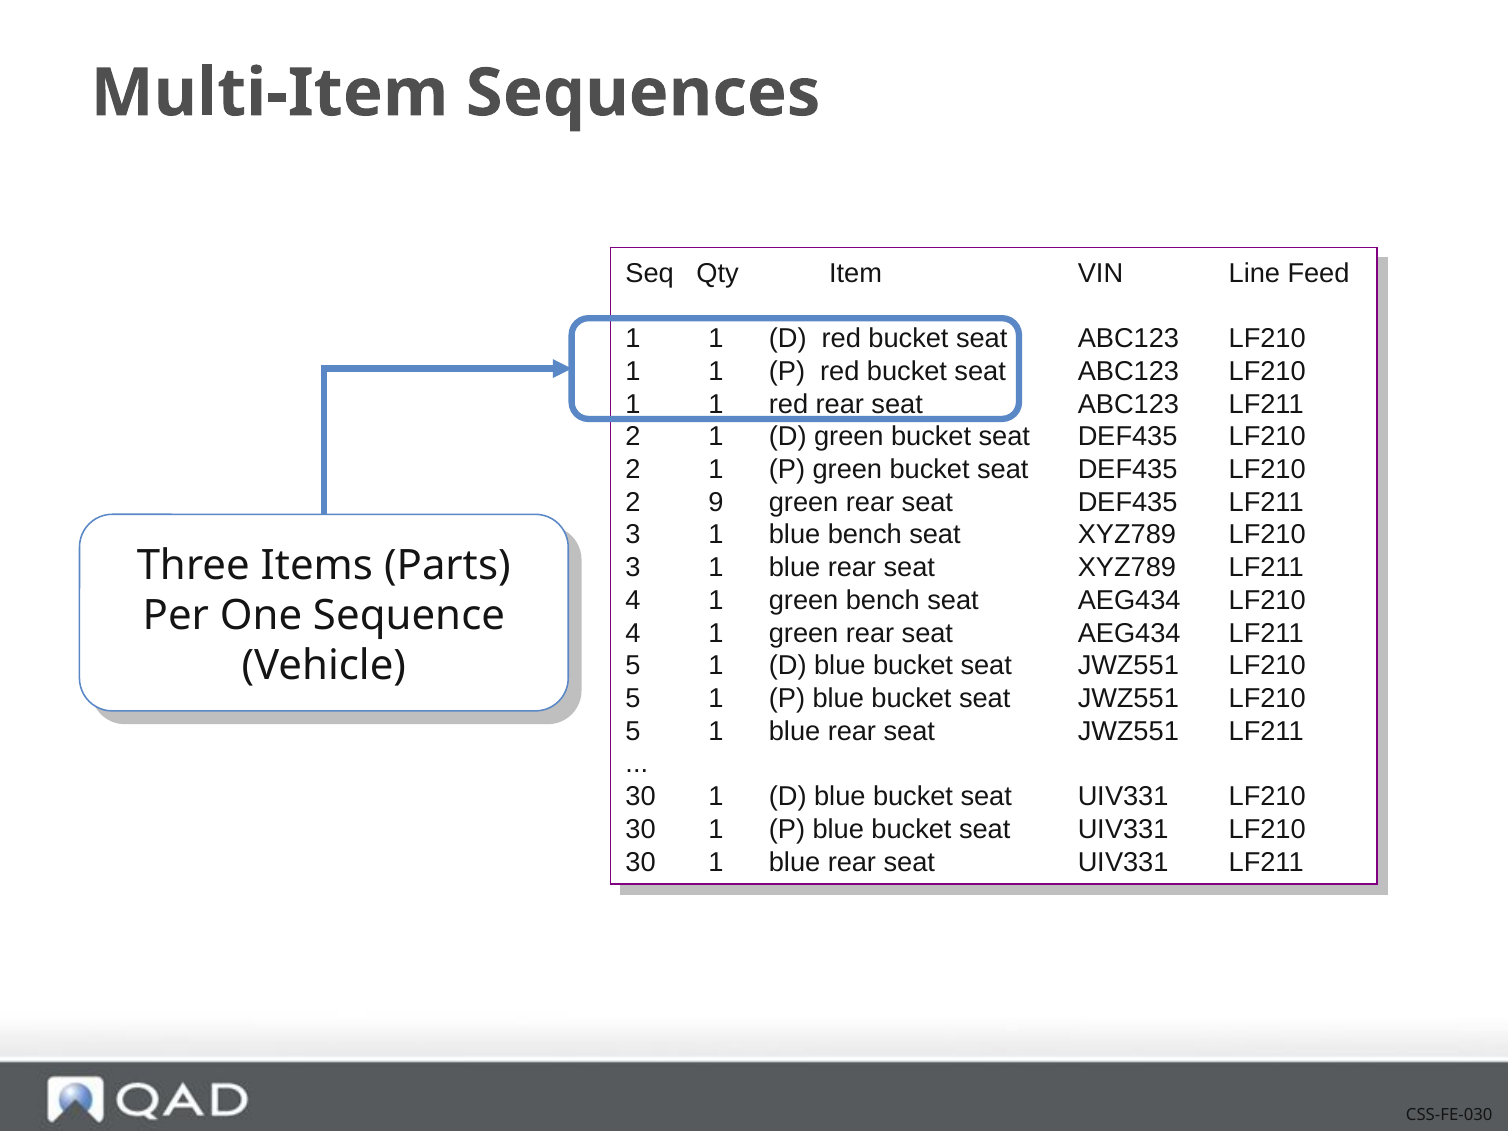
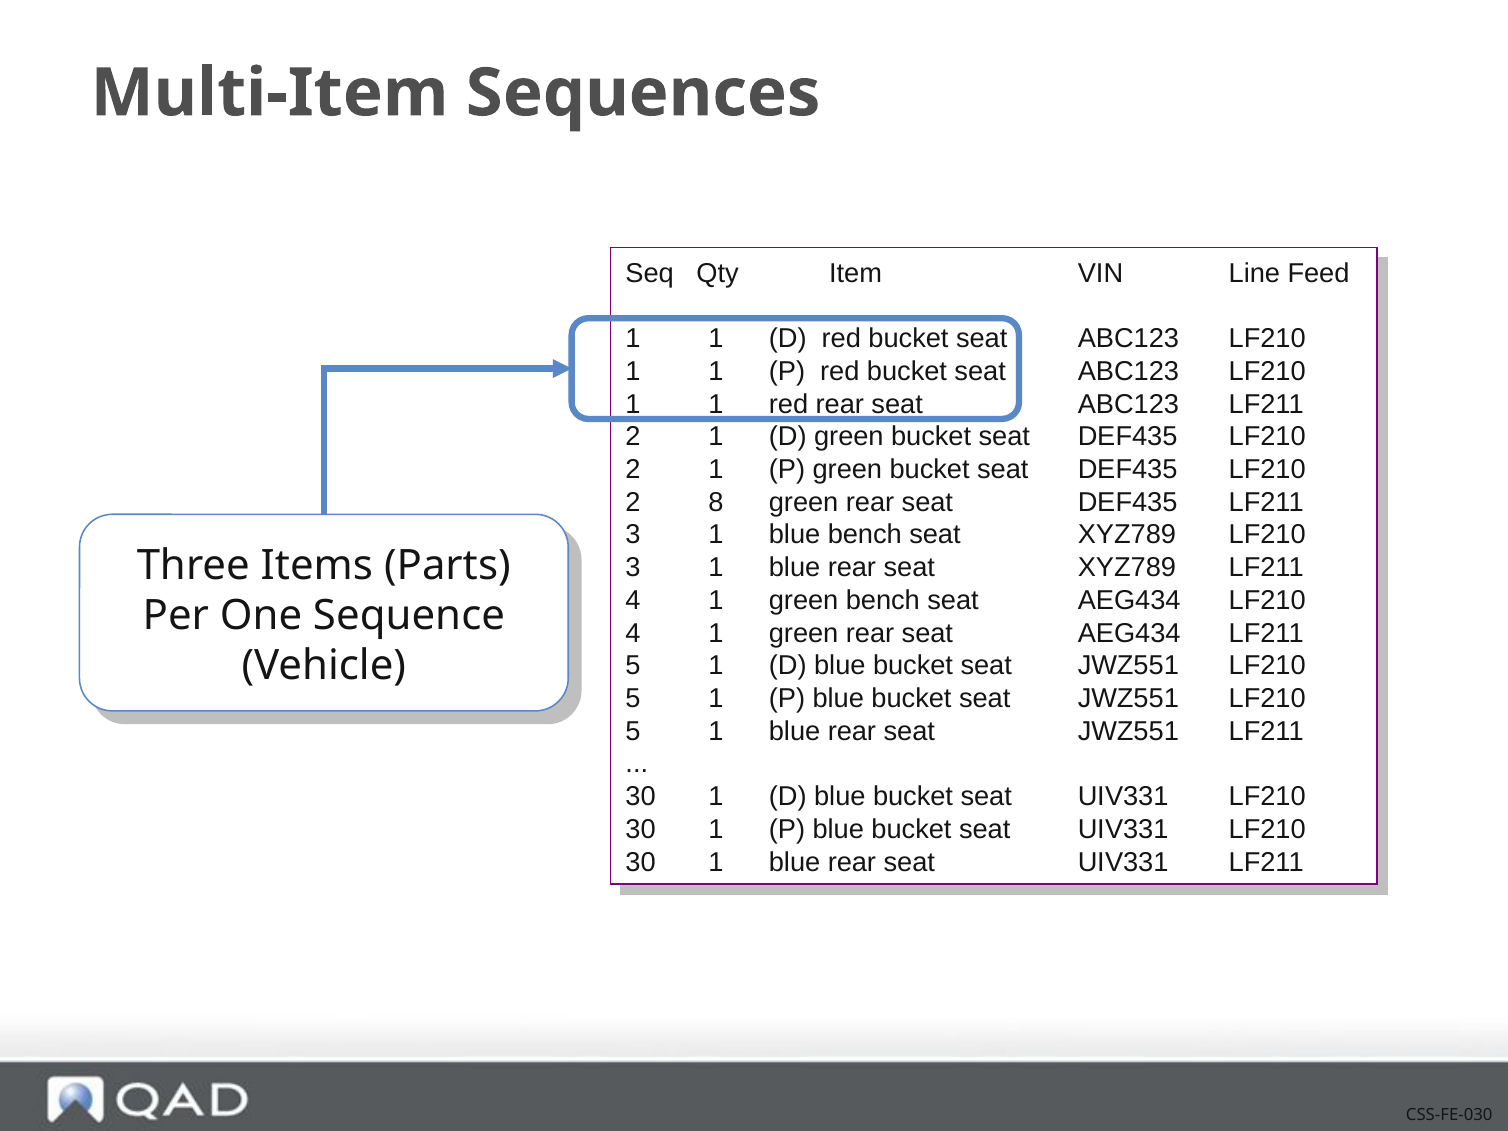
9: 9 -> 8
